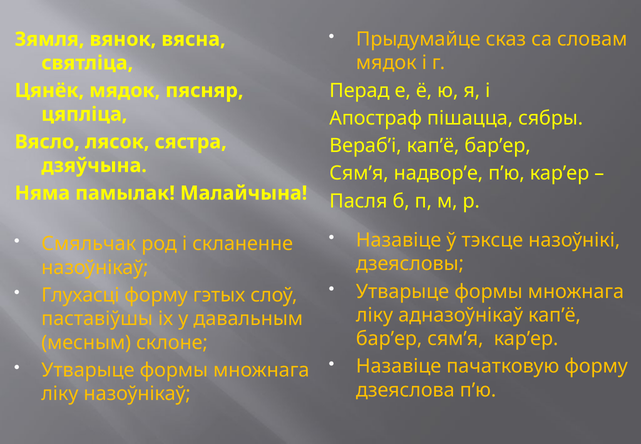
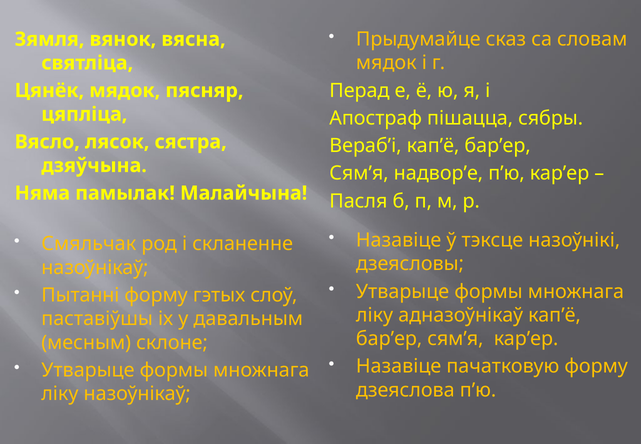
Глухасці: Глухасці -> Пытанні
